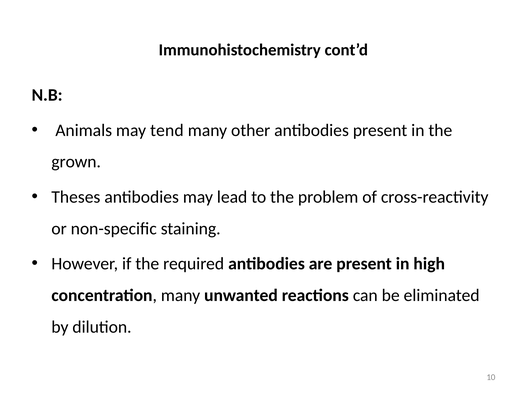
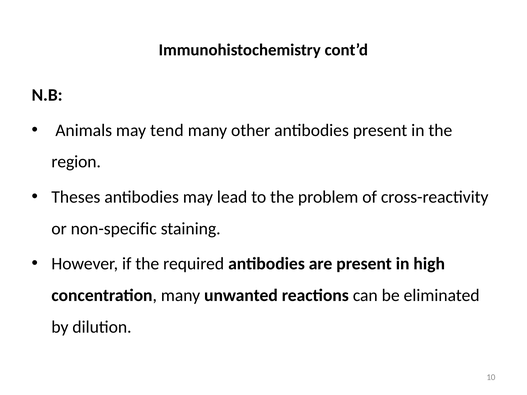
grown: grown -> region
